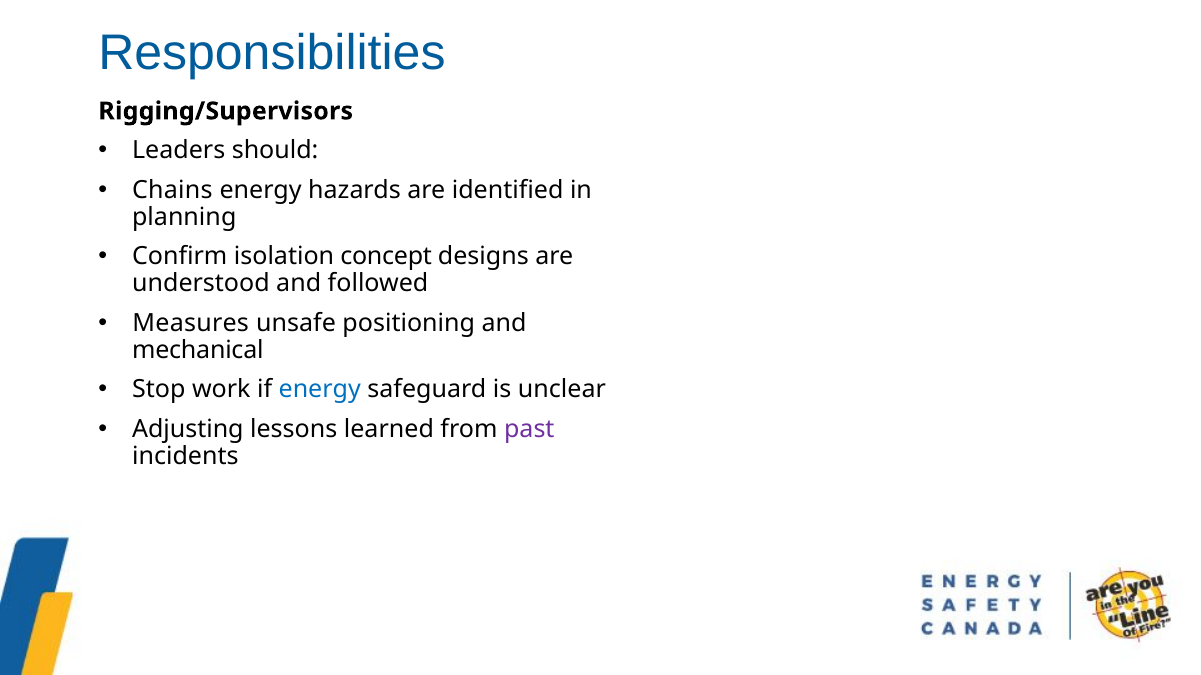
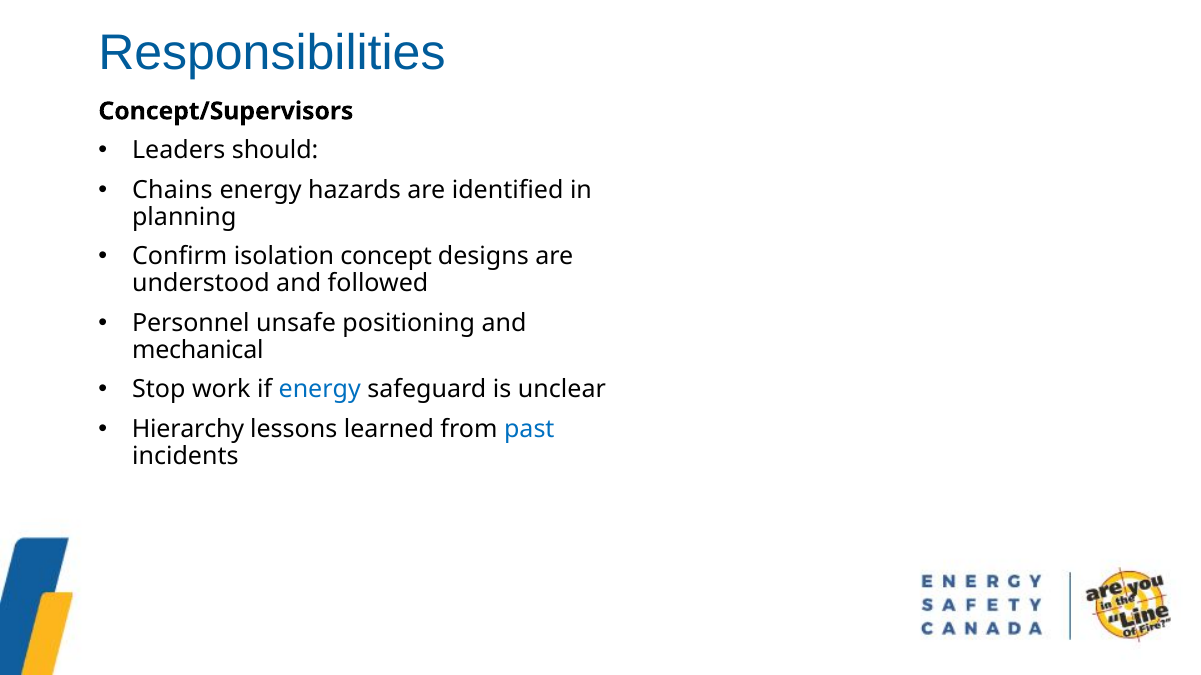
Rigging/Supervisors: Rigging/Supervisors -> Concept/Supervisors
Measures: Measures -> Personnel
Adjusting: Adjusting -> Hierarchy
past colour: purple -> blue
